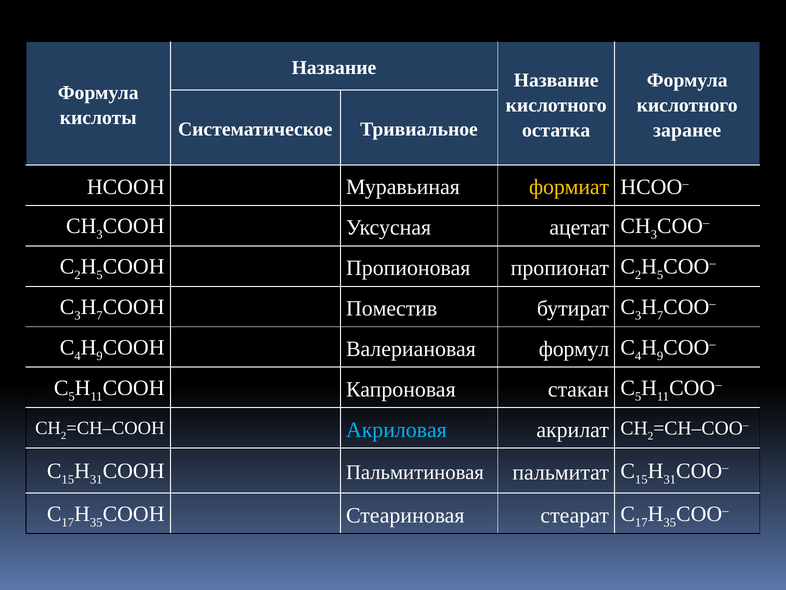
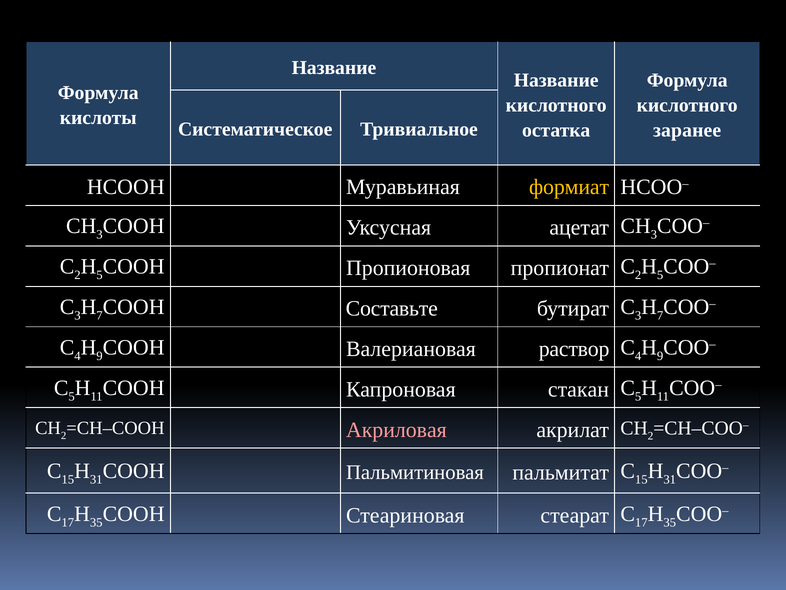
Поместив: Поместив -> Составьте
формул: формул -> раствор
Акриловая colour: light blue -> pink
